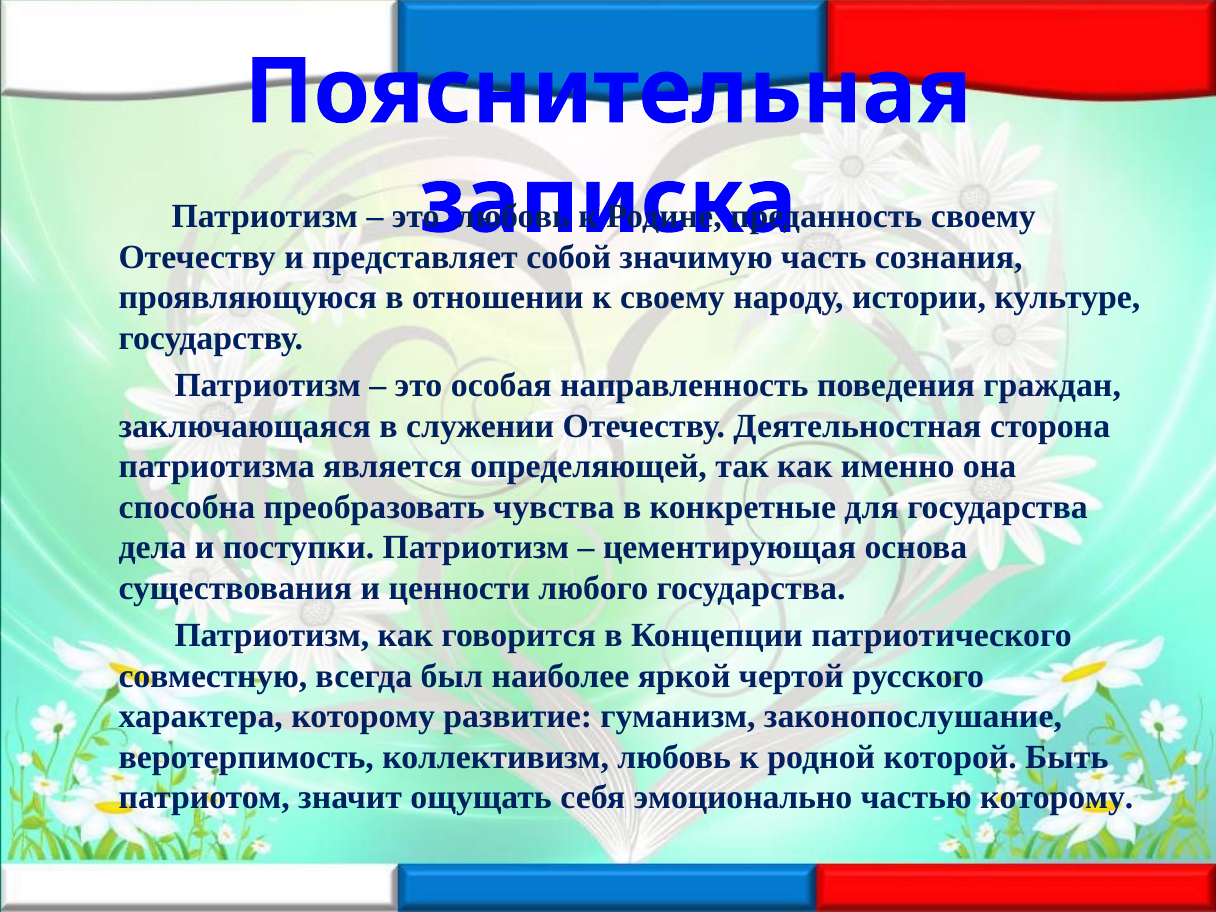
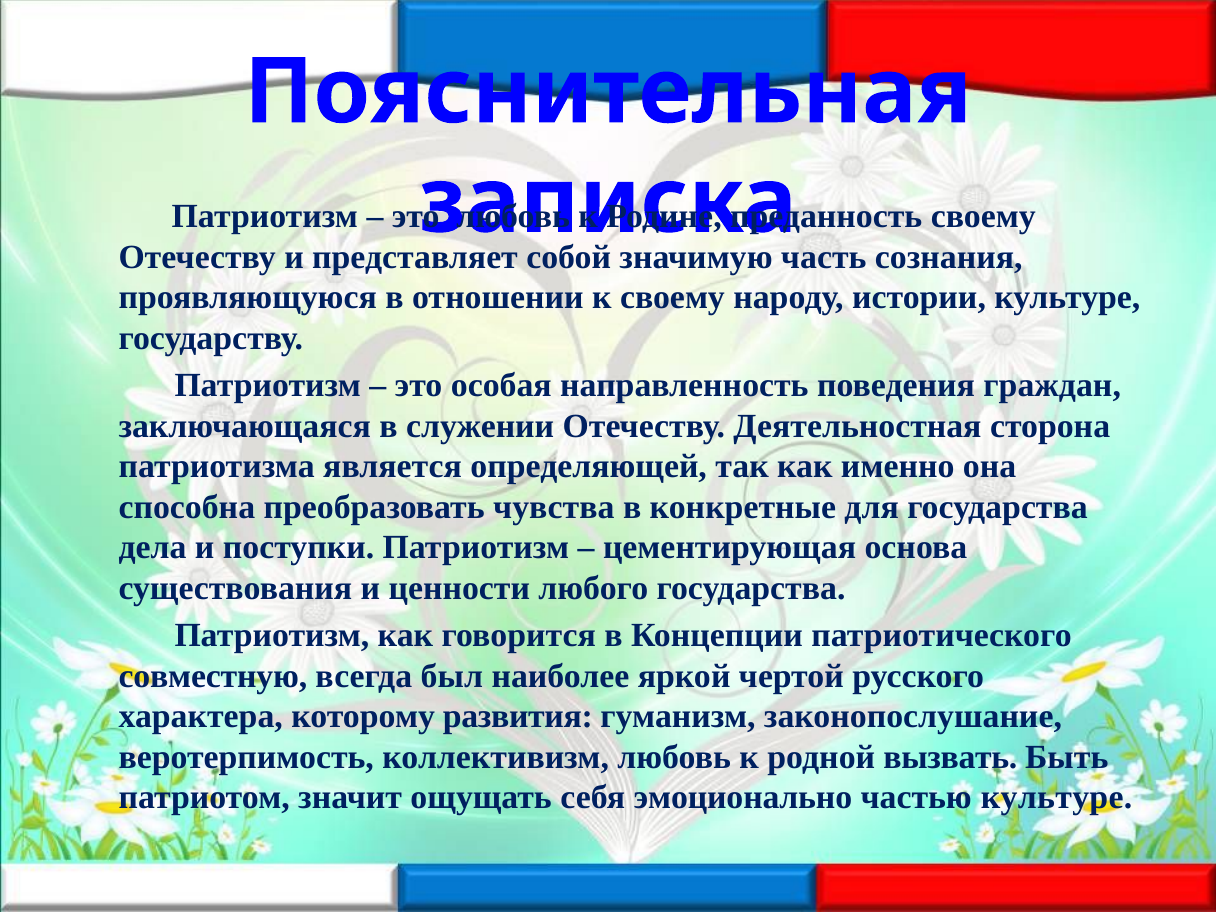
развитие: развитие -> развития
которой: которой -> вызвать
частью которому: которому -> культуре
